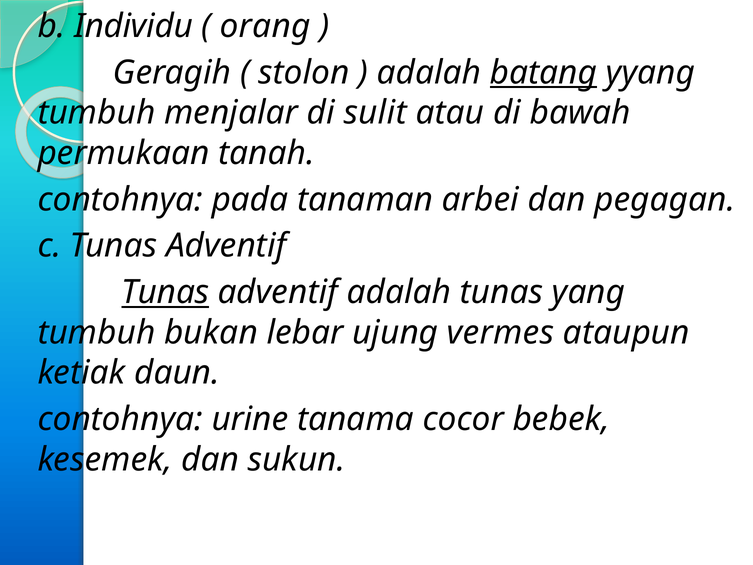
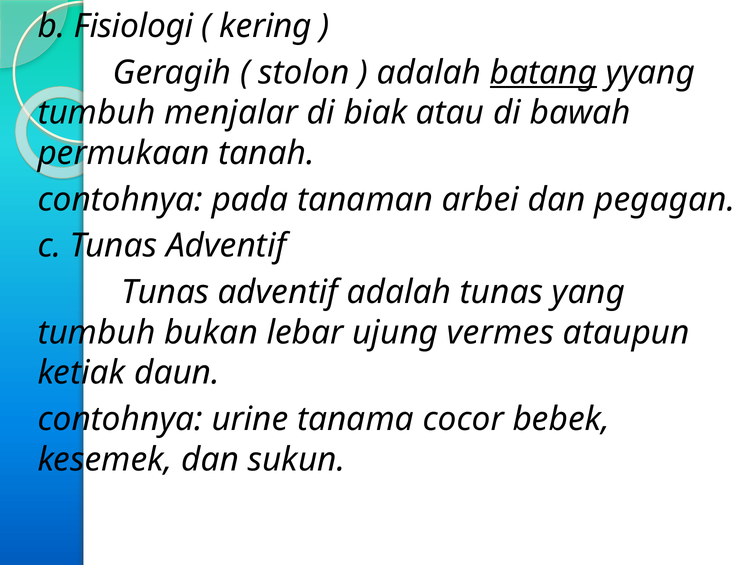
Individu: Individu -> Fisiologi
orang: orang -> kering
sulit: sulit -> biak
Tunas at (165, 292) underline: present -> none
